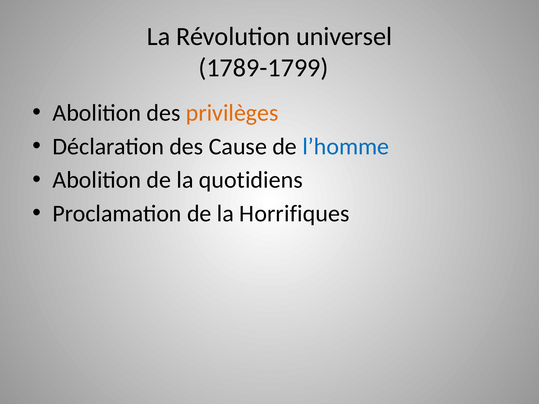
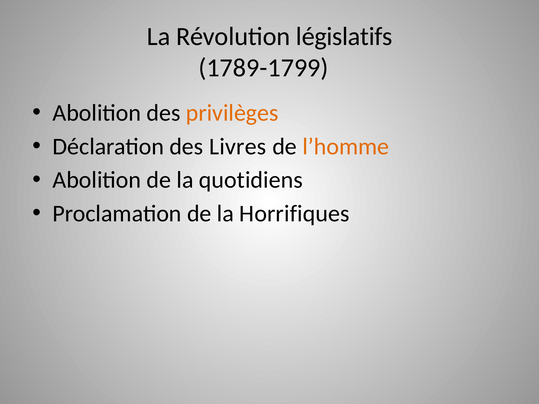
universel: universel -> législatifs
Cause: Cause -> Livres
l’homme colour: blue -> orange
